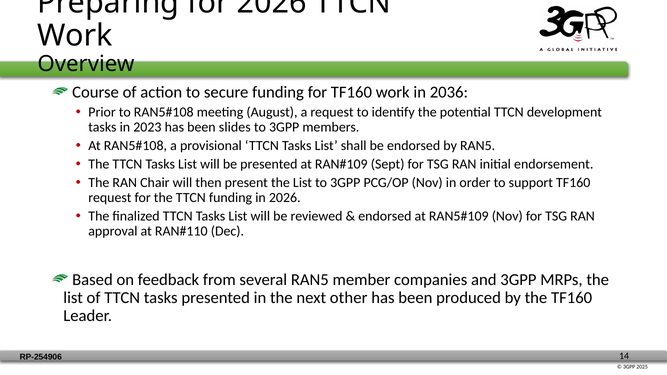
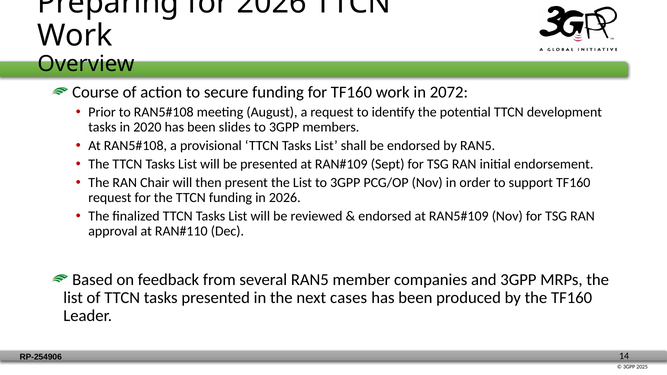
2036: 2036 -> 2072
2023: 2023 -> 2020
other: other -> cases
